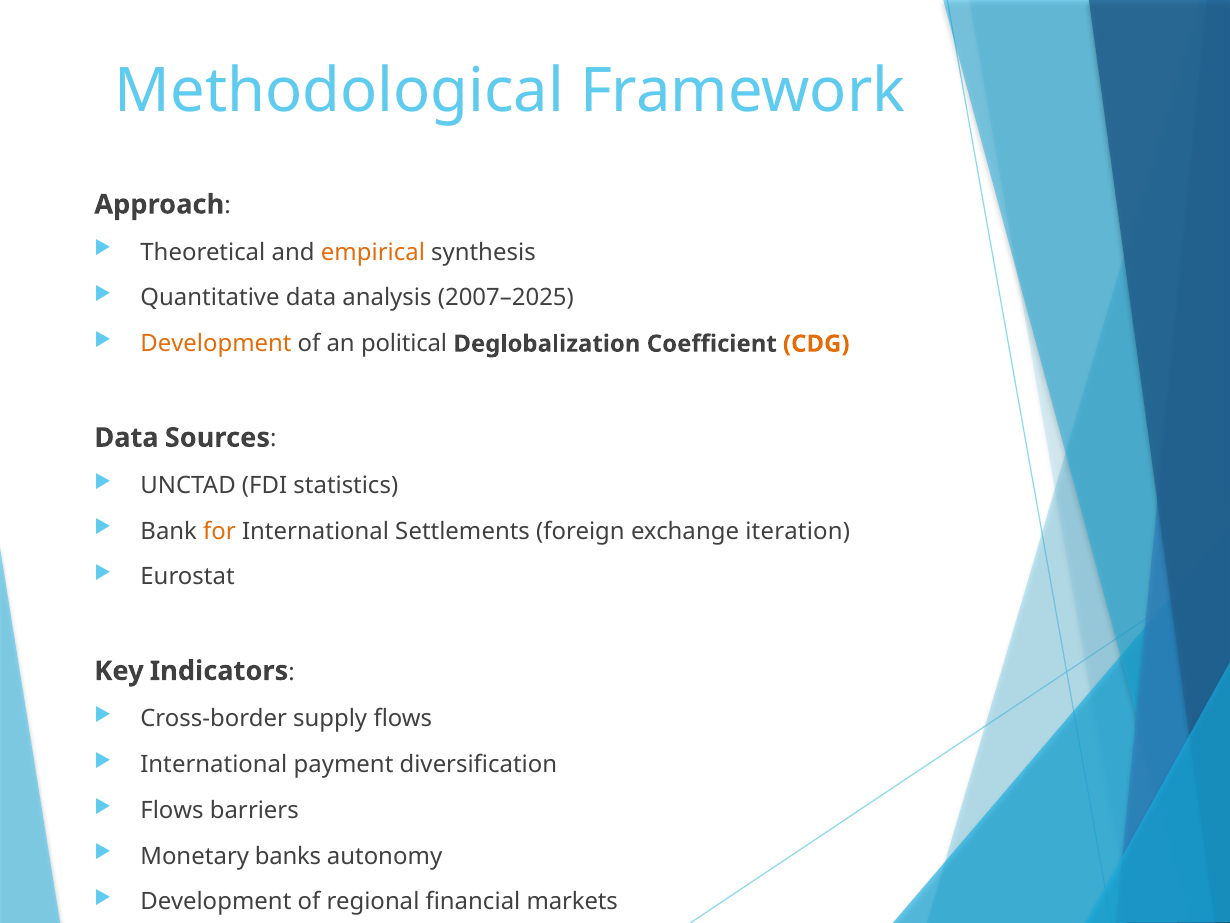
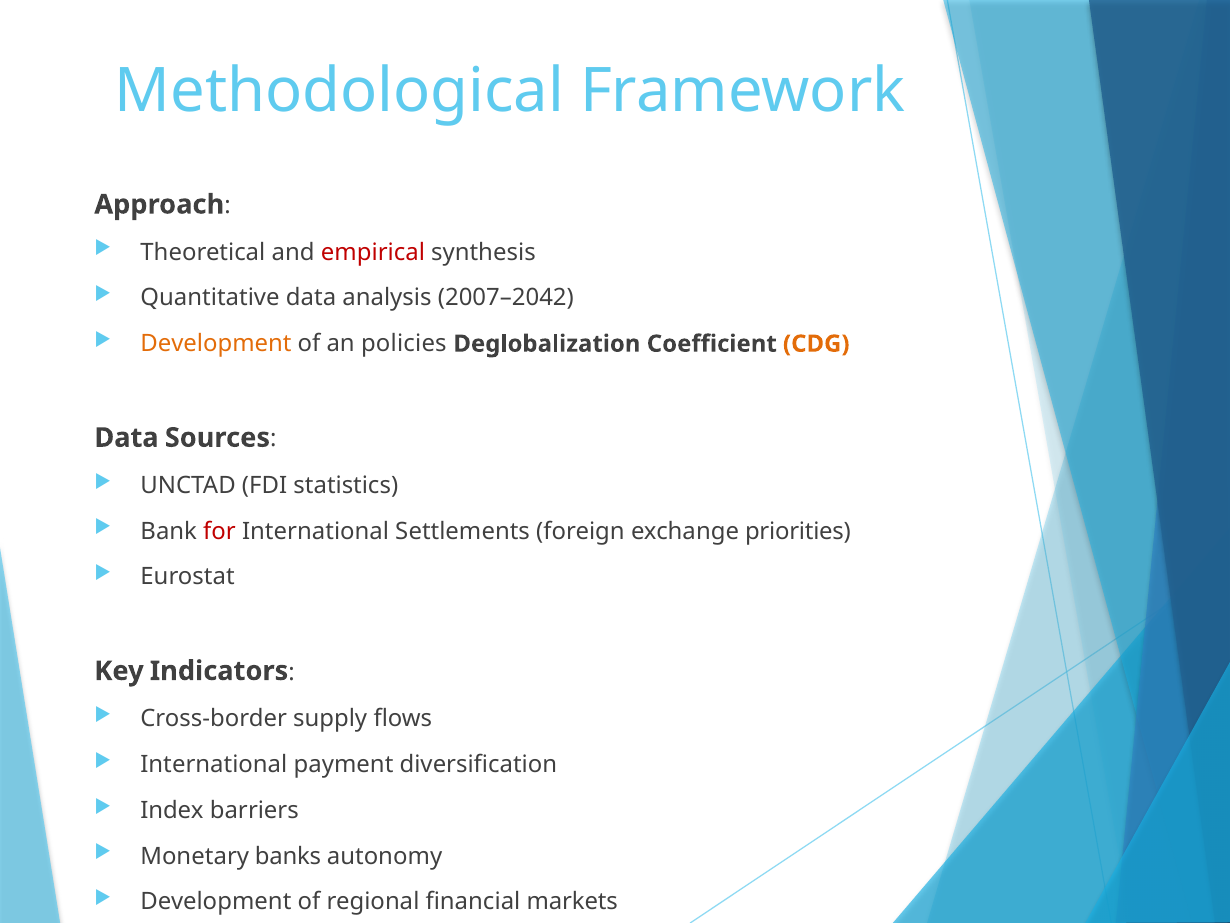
empirical colour: orange -> red
2007–2025: 2007–2025 -> 2007–2042
political: political -> policies
for colour: orange -> red
iteration: iteration -> priorities
Flows at (172, 810): Flows -> Index
